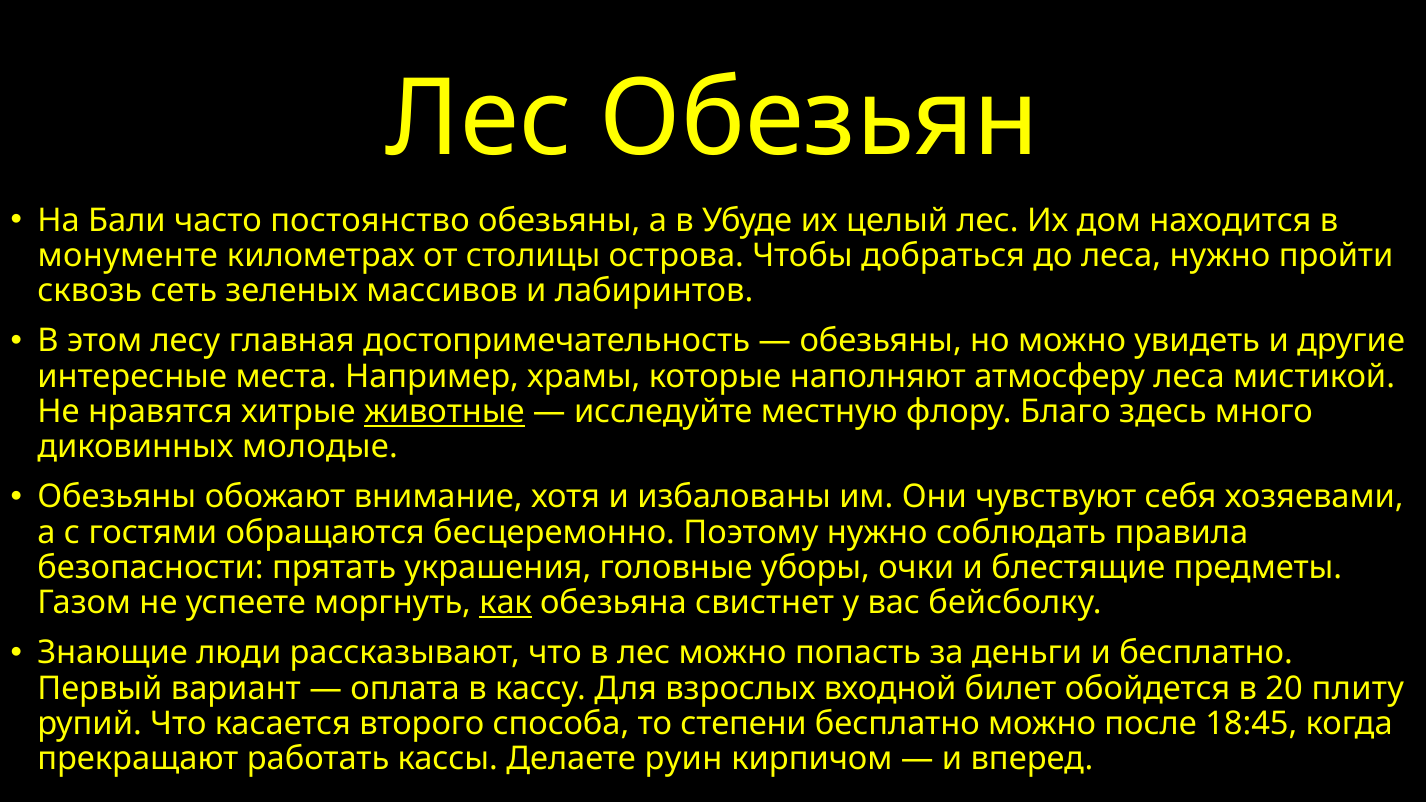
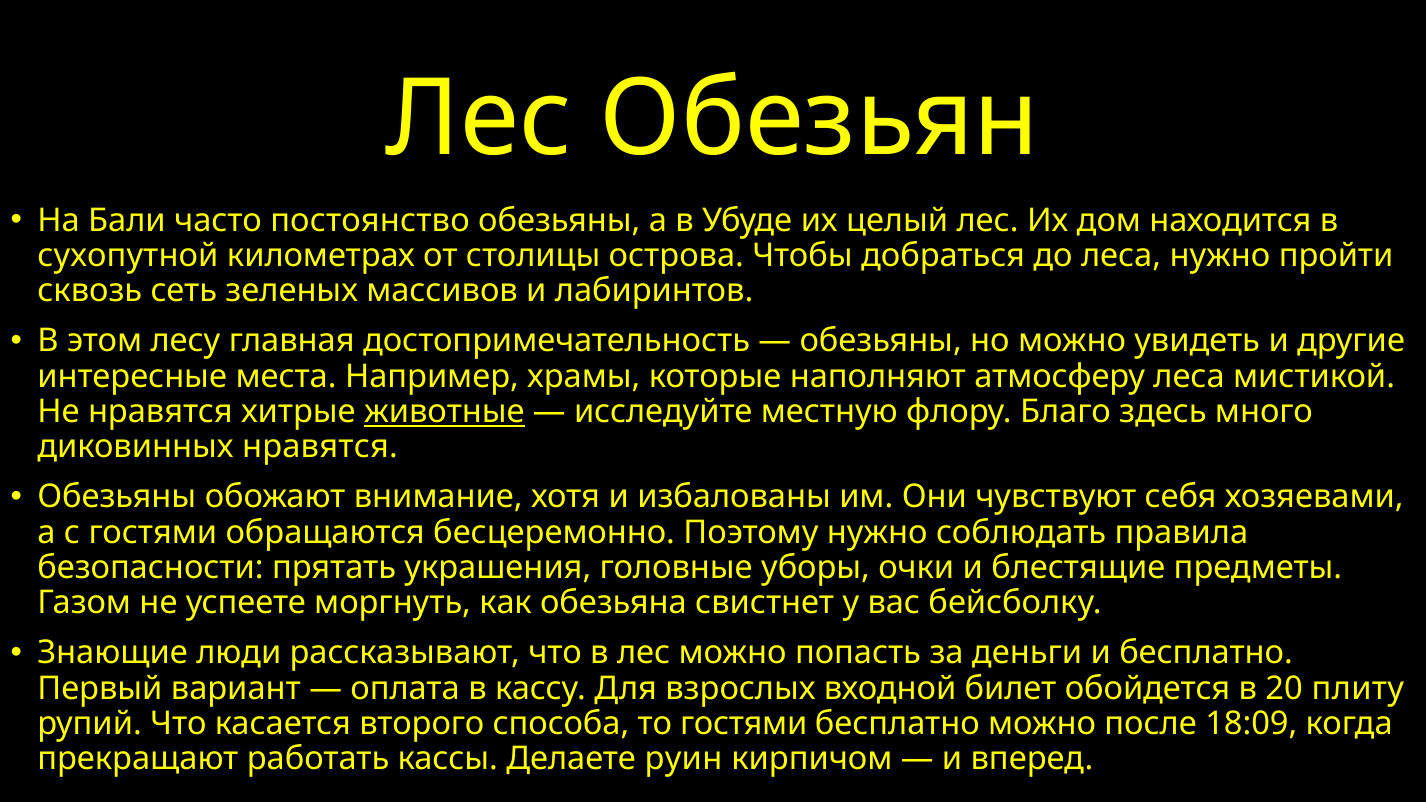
монументе: монументе -> сухопутной
диковинных молодые: молодые -> нравятся
как underline: present -> none
то степени: степени -> гостями
18:45: 18:45 -> 18:09
